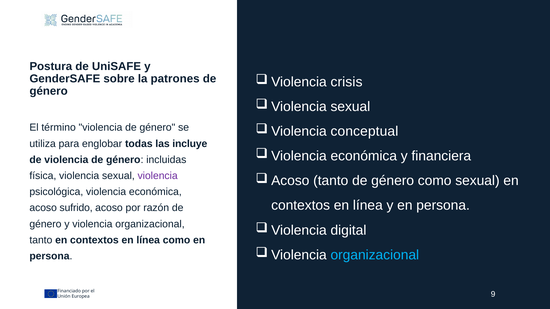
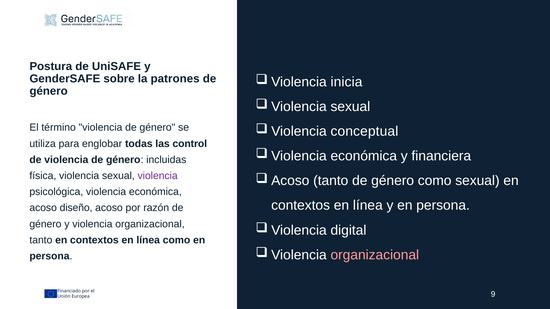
crisis: crisis -> inicia
incluye: incluye -> control
sufrido: sufrido -> diseño
organizacional at (375, 255) colour: light blue -> pink
